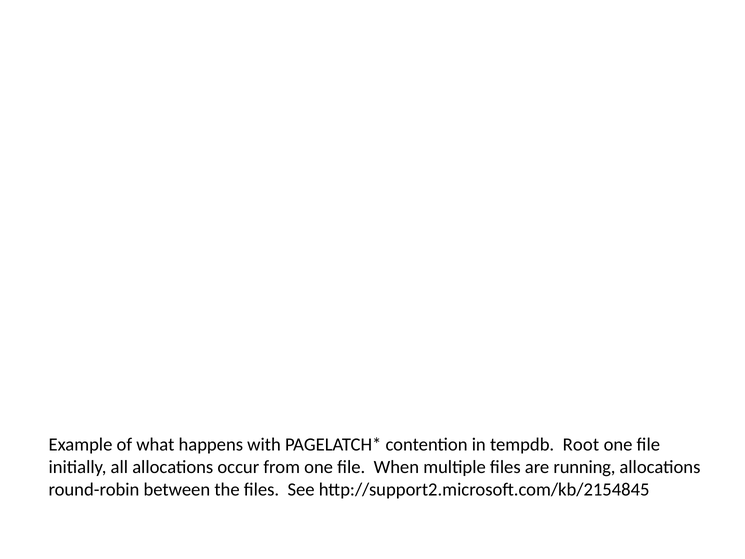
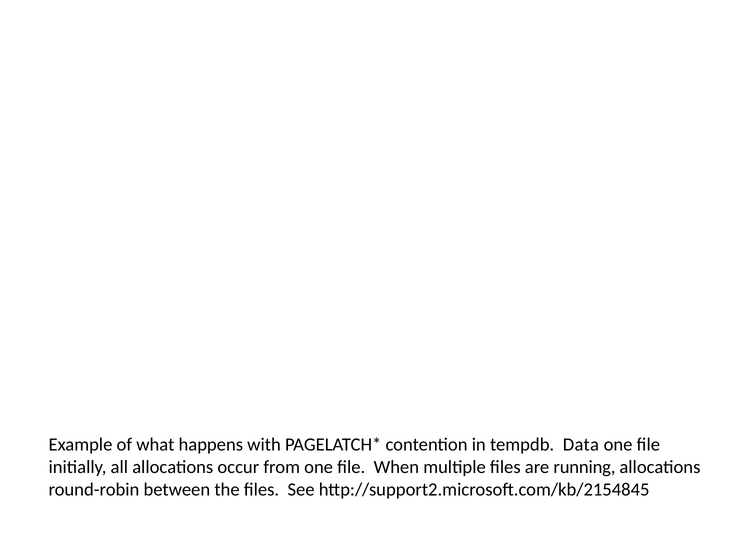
Root: Root -> Data
